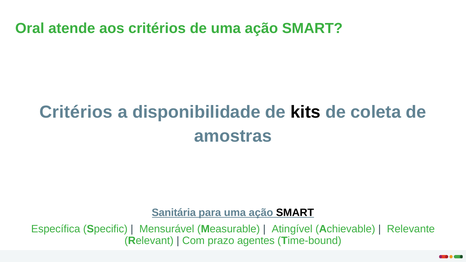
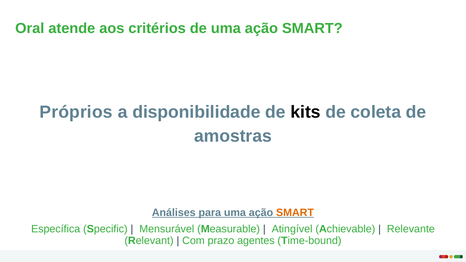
Critérios at (76, 112): Critérios -> Próprios
Sanitária: Sanitária -> Análises
SMART at (295, 213) colour: black -> orange
